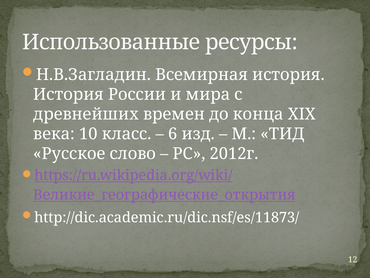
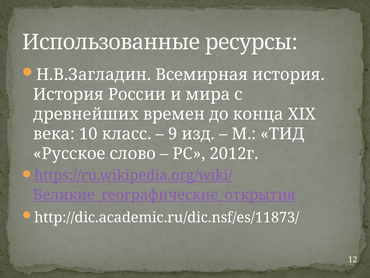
6: 6 -> 9
